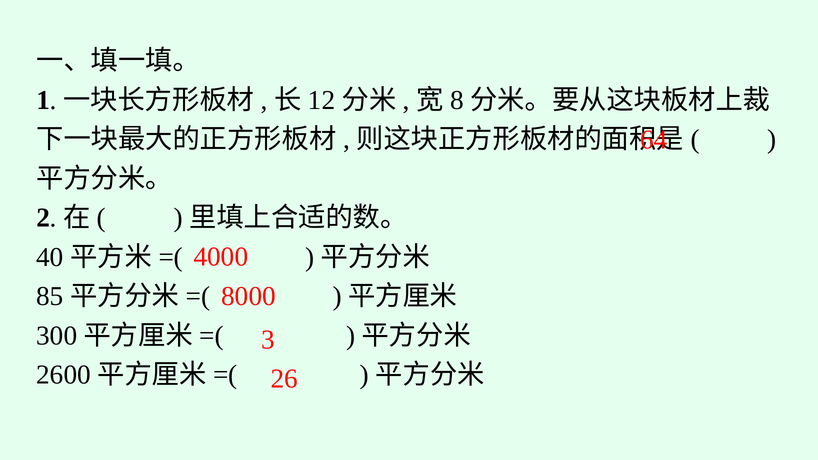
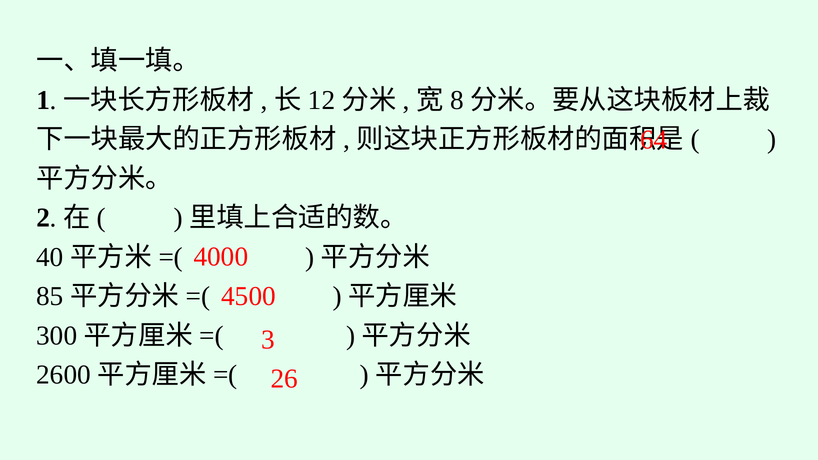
8000: 8000 -> 4500
